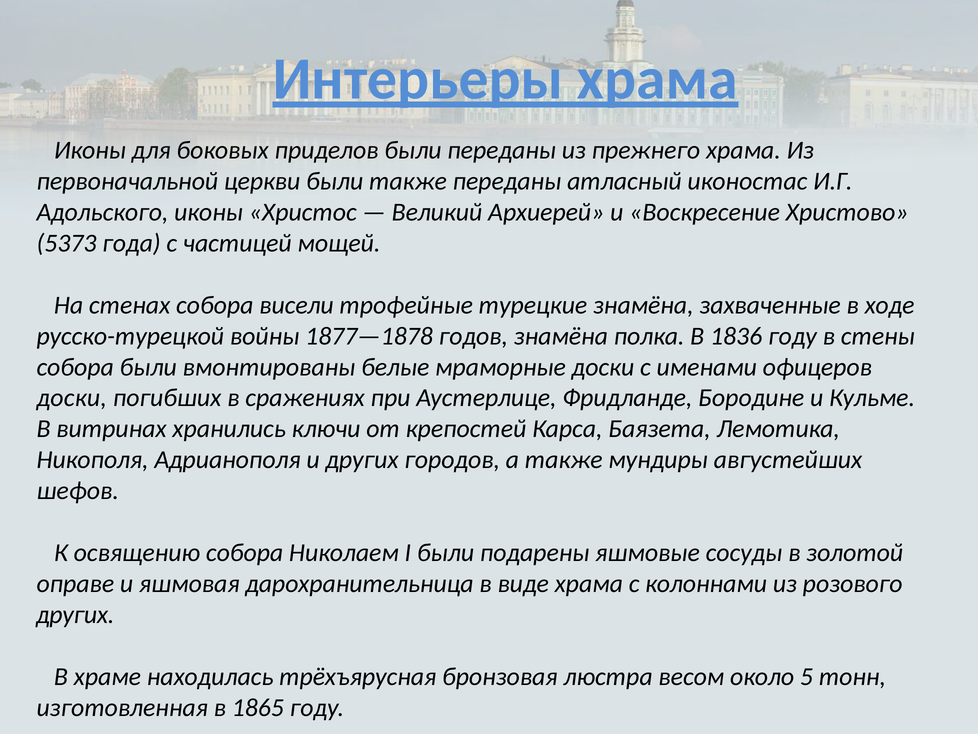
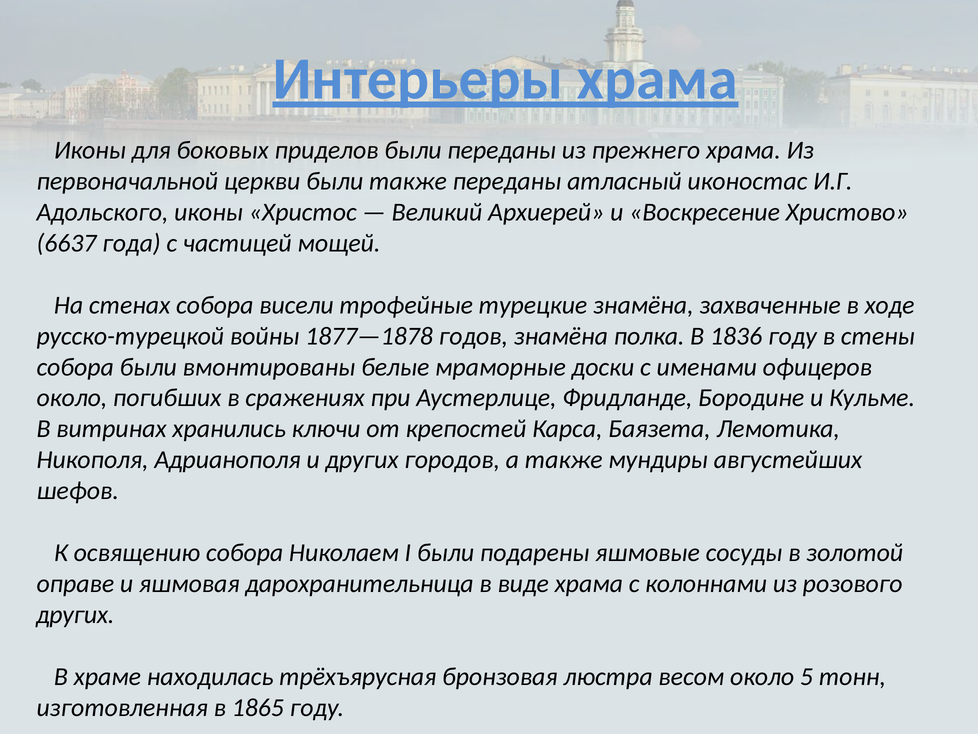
5373: 5373 -> 6637
доски at (72, 398): доски -> около
